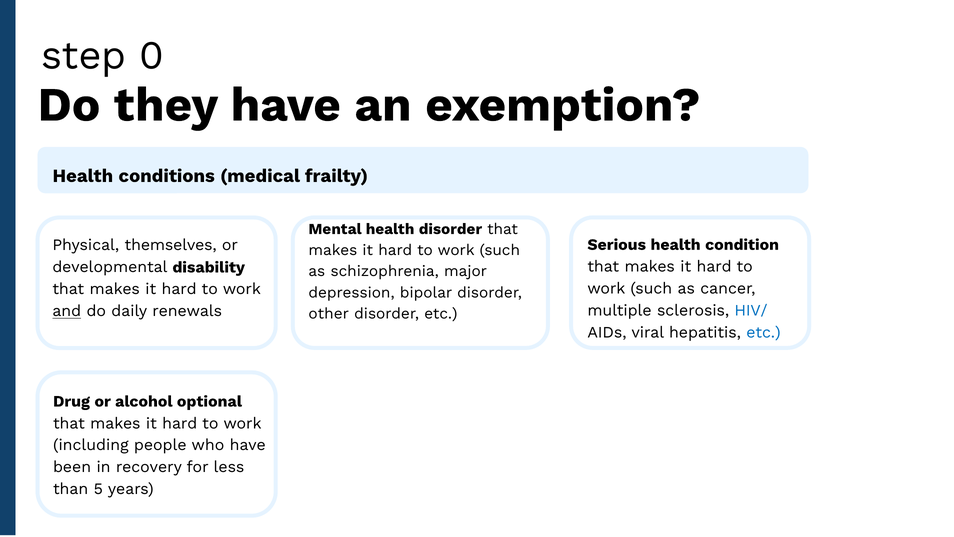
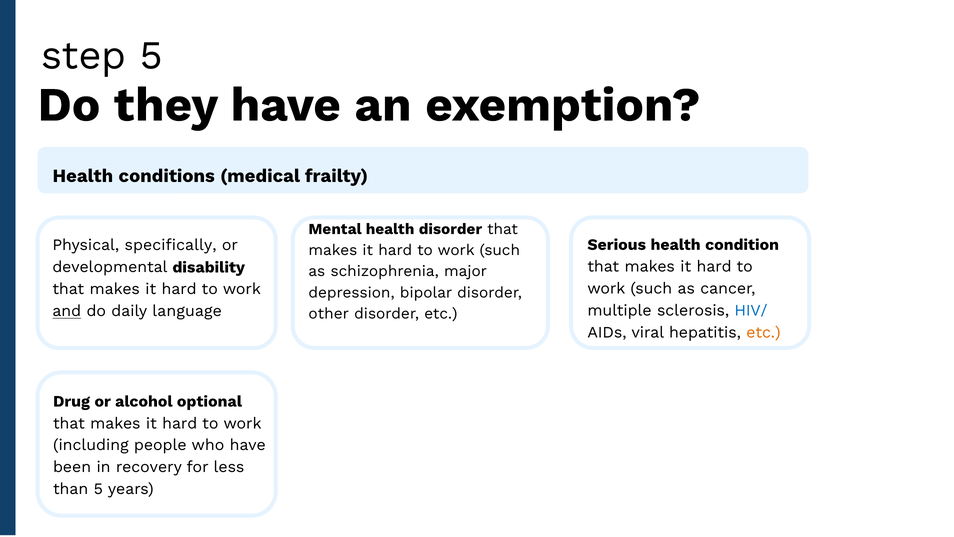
step 0: 0 -> 5
themselves: themselves -> specifically
renewals: renewals -> language
etc at (763, 332) colour: blue -> orange
